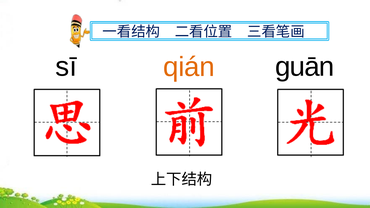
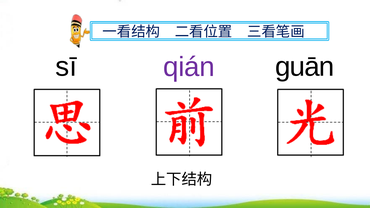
qián colour: orange -> purple
